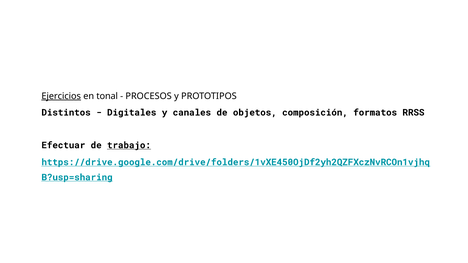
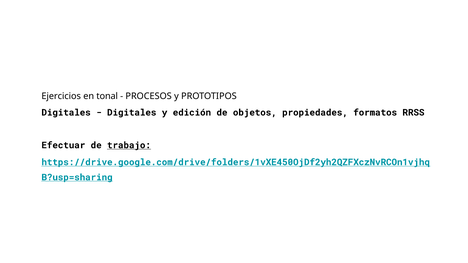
Ejercicios underline: present -> none
Distintos at (66, 113): Distintos -> Digitales
canales: canales -> edición
composición: composición -> propiedades
